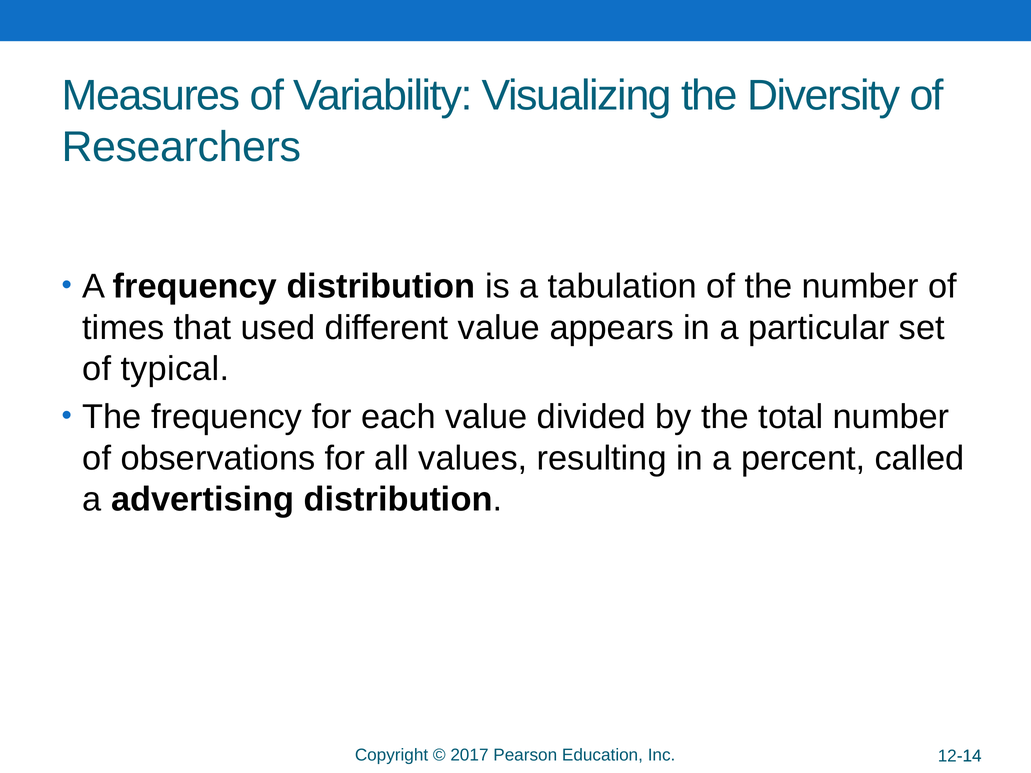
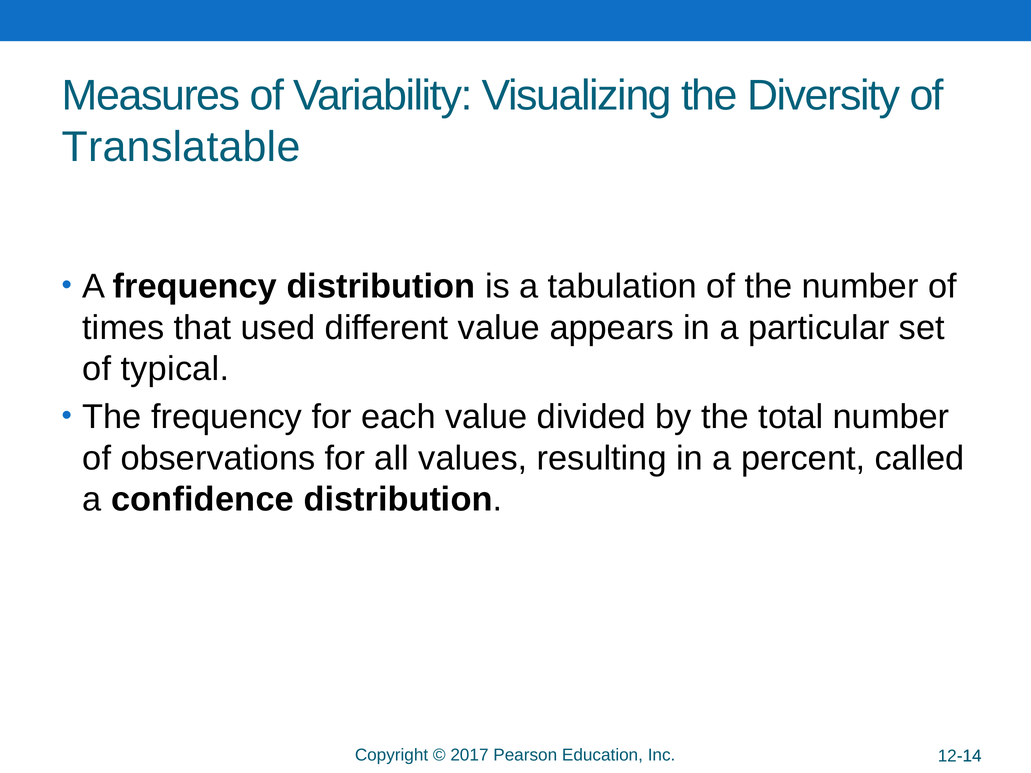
Researchers: Researchers -> Translatable
advertising: advertising -> confidence
